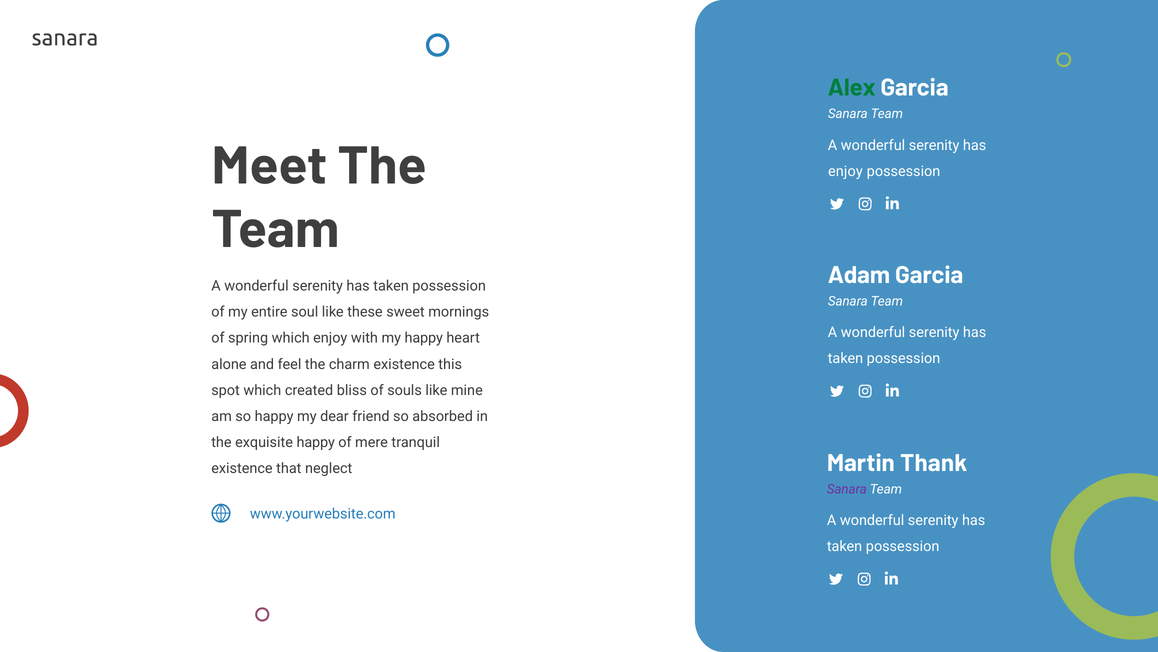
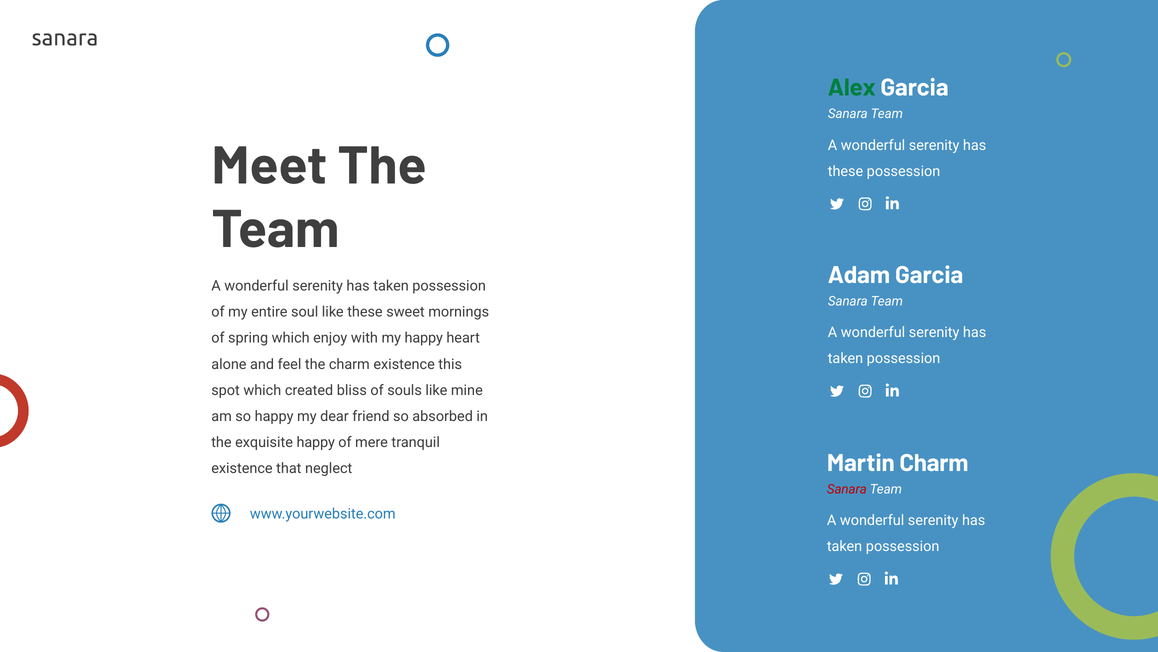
enjoy at (845, 171): enjoy -> these
Martin Thank: Thank -> Charm
Sanara at (847, 489) colour: purple -> red
